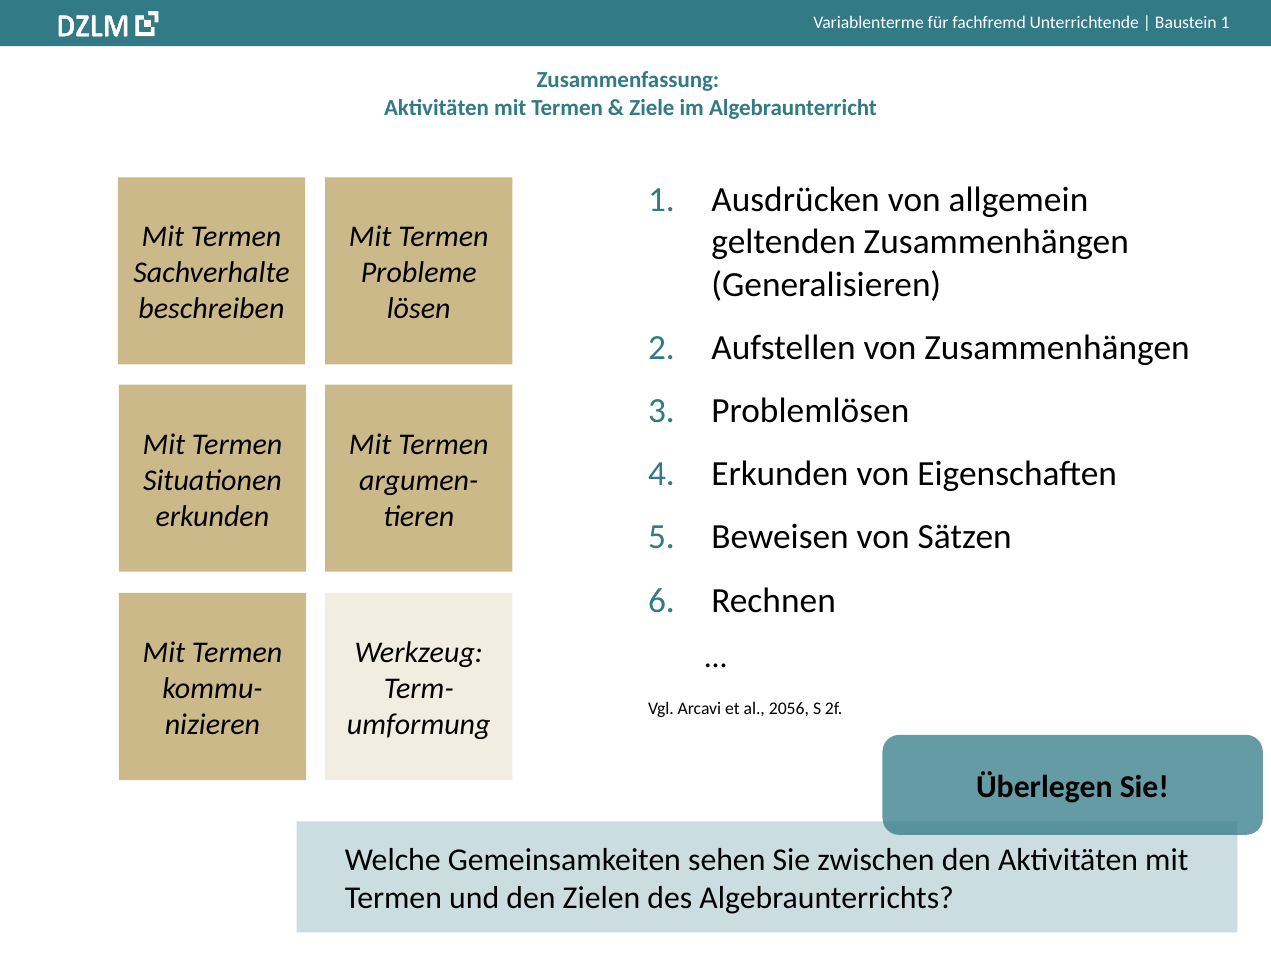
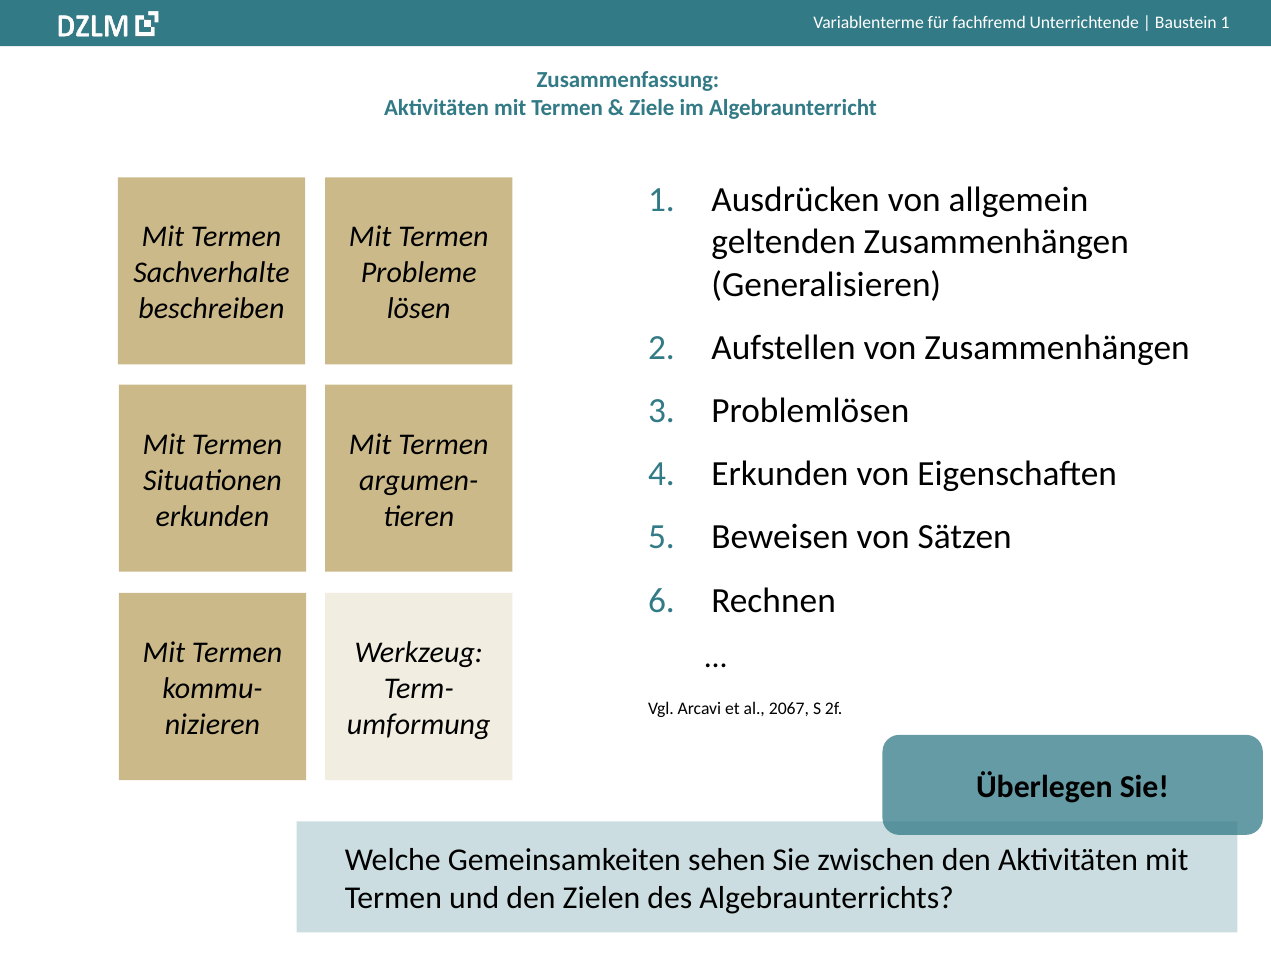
2056: 2056 -> 2067
